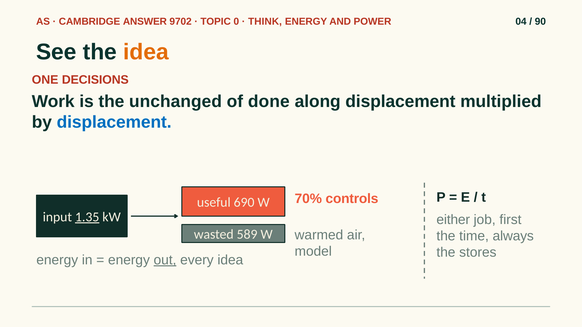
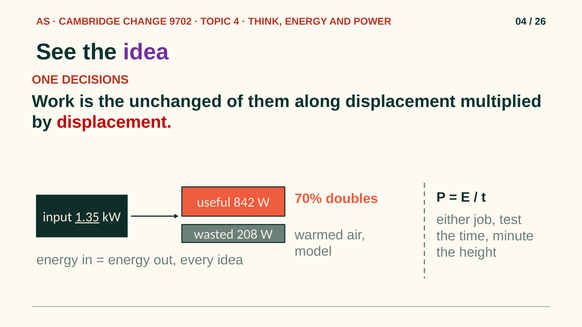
ANSWER: ANSWER -> CHANGE
0: 0 -> 4
90: 90 -> 26
idea at (146, 52) colour: orange -> purple
done: done -> them
displacement at (114, 122) colour: blue -> red
controls: controls -> doubles
690: 690 -> 842
first: first -> test
589: 589 -> 208
always: always -> minute
stores: stores -> height
out underline: present -> none
